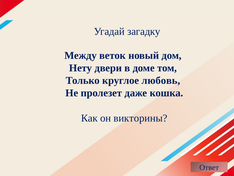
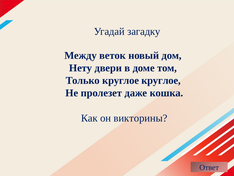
круглое любовь: любовь -> круглое
